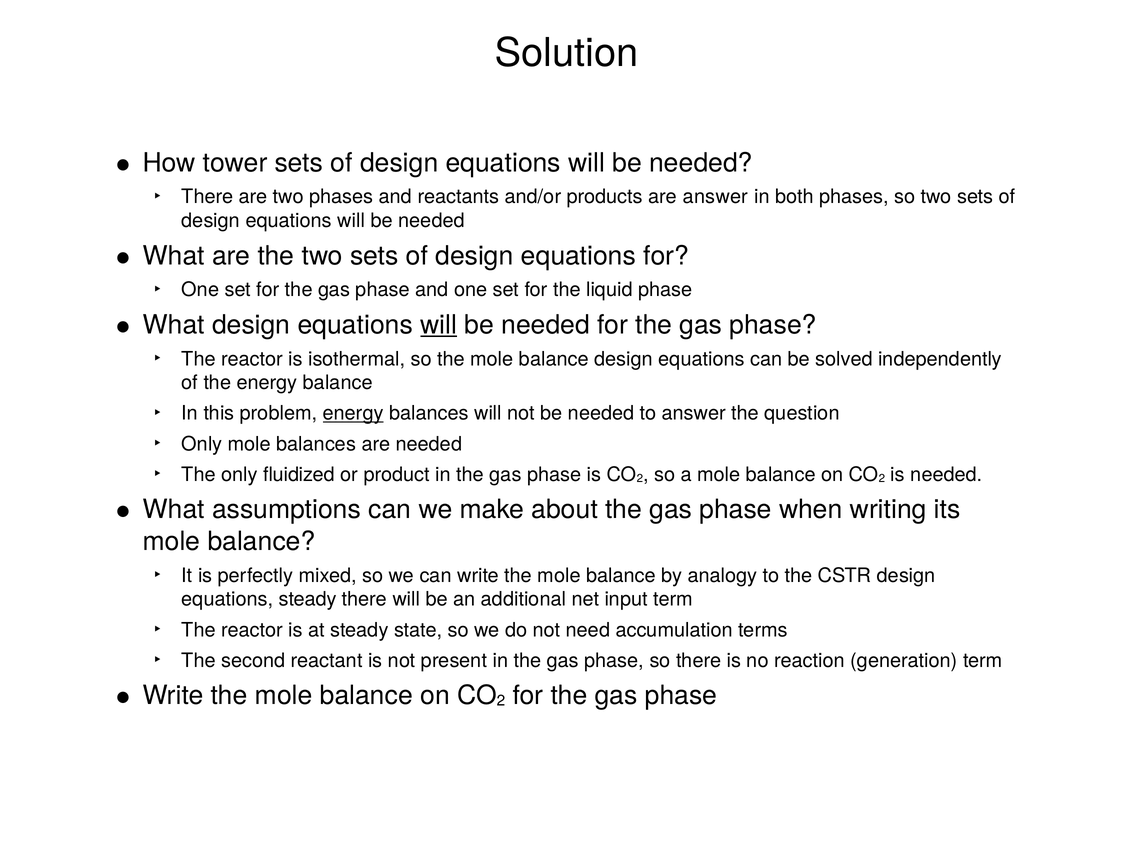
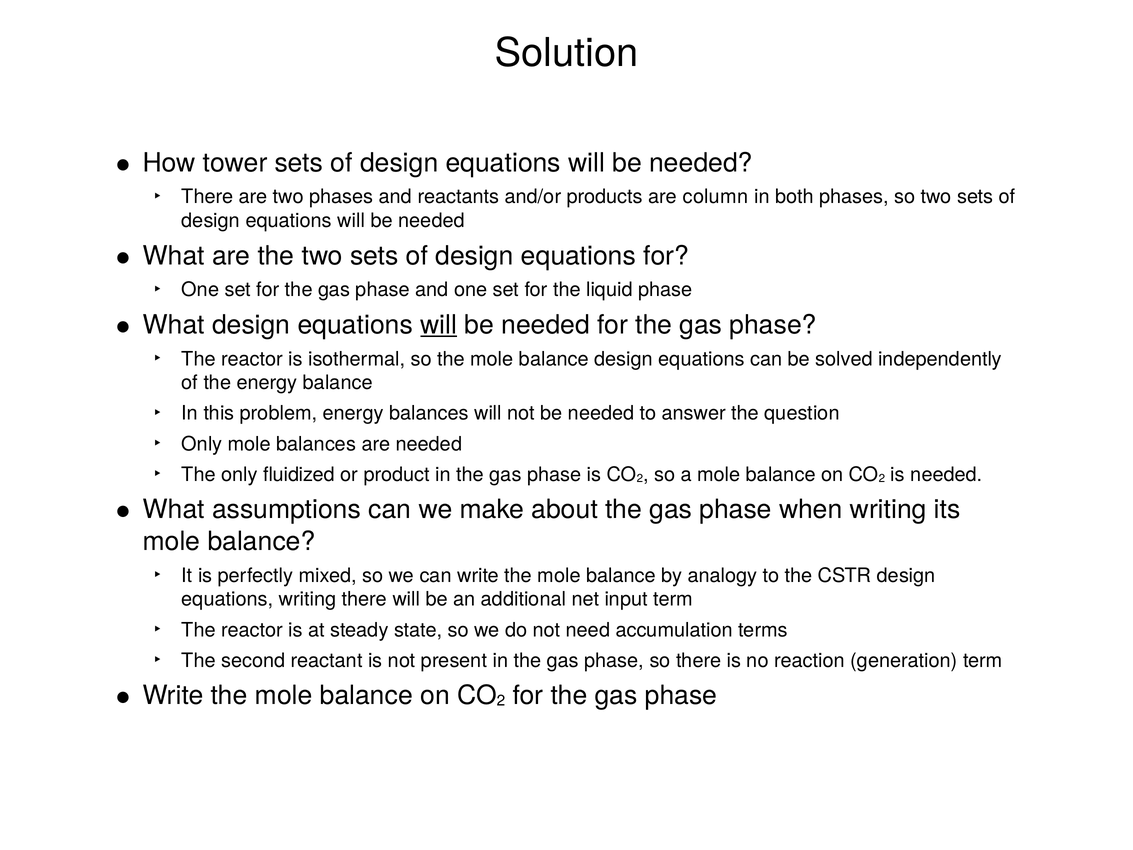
are answer: answer -> column
energy at (353, 413) underline: present -> none
equations steady: steady -> writing
